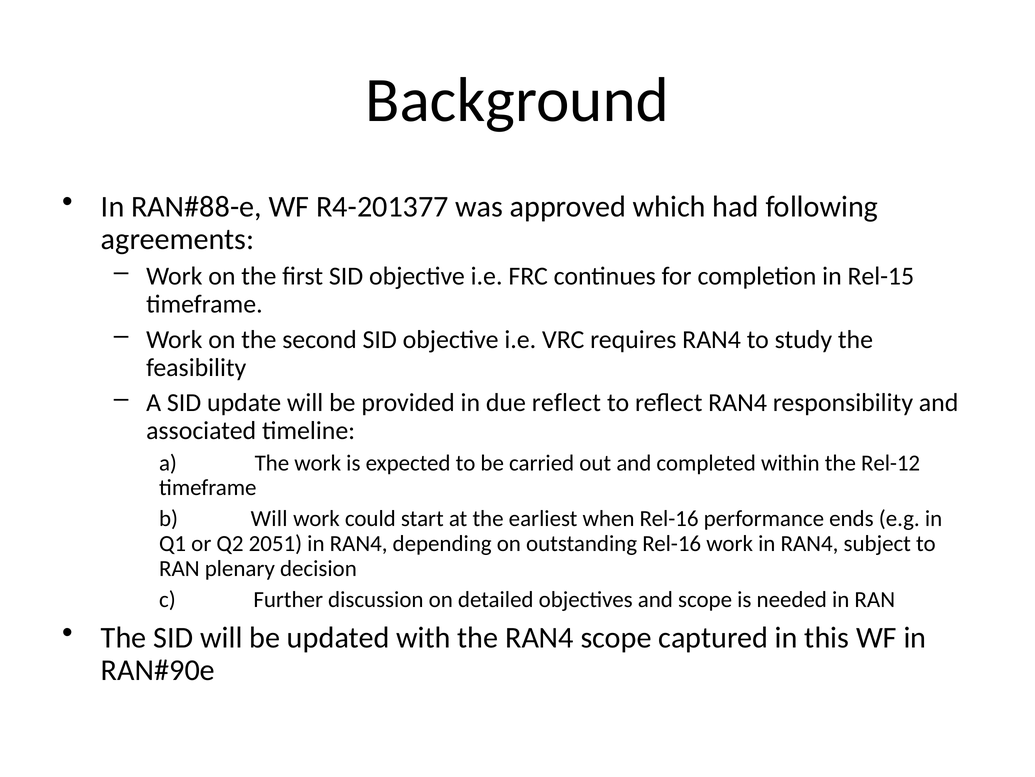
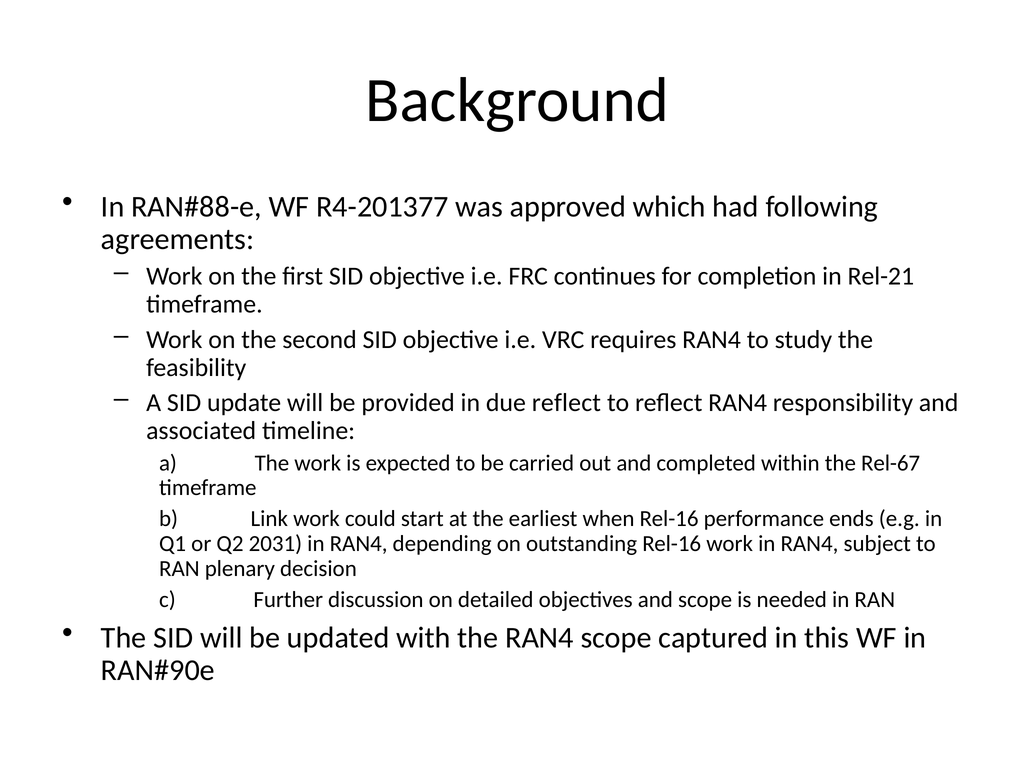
Rel-15: Rel-15 -> Rel-21
Rel-12: Rel-12 -> Rel-67
b Will: Will -> Link
2051: 2051 -> 2031
